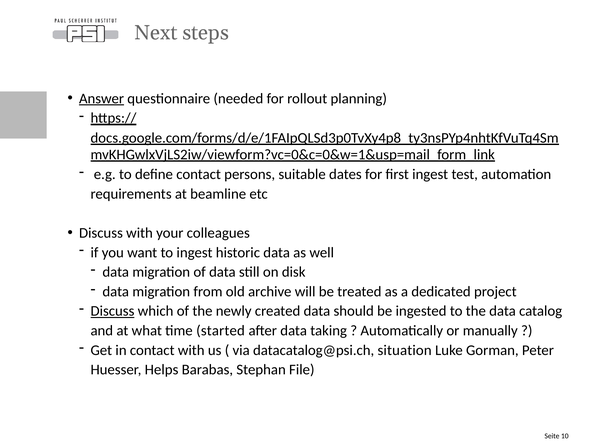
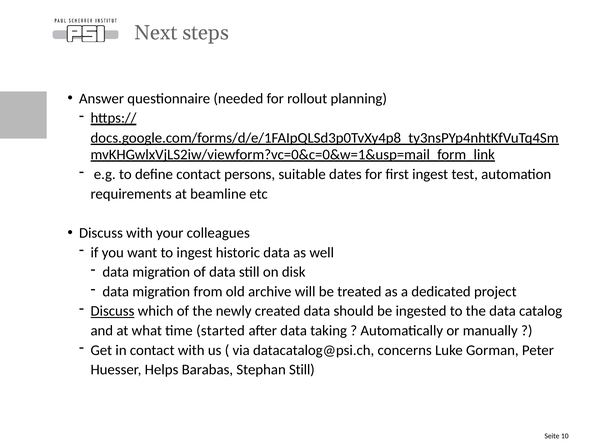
Answer underline: present -> none
situation: situation -> concerns
Stephan File: File -> Still
